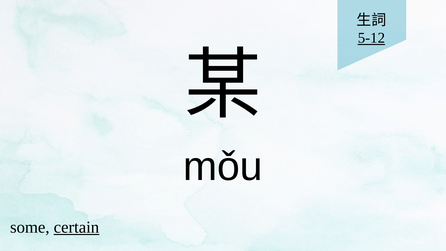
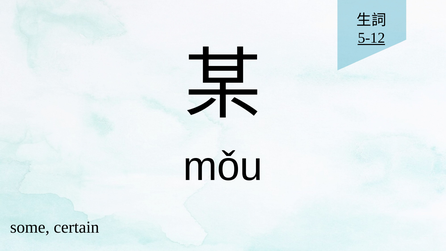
certain underline: present -> none
